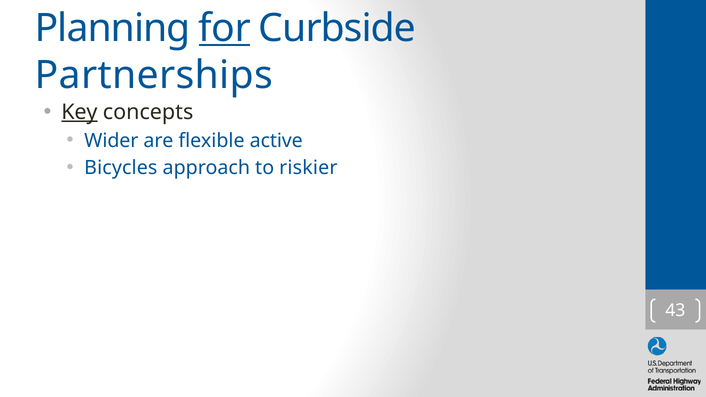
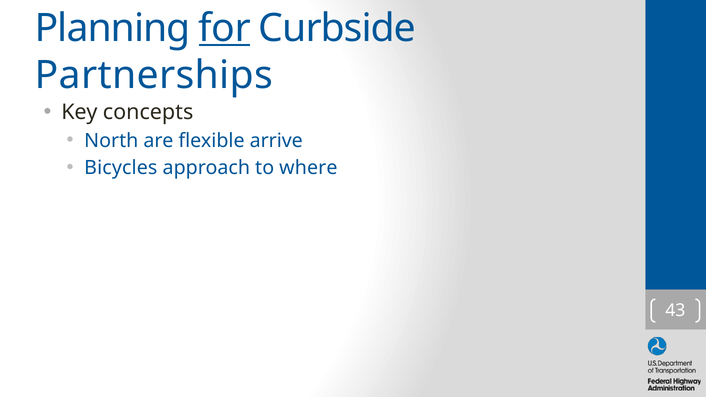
Key underline: present -> none
Wider: Wider -> North
active: active -> arrive
riskier: riskier -> where
